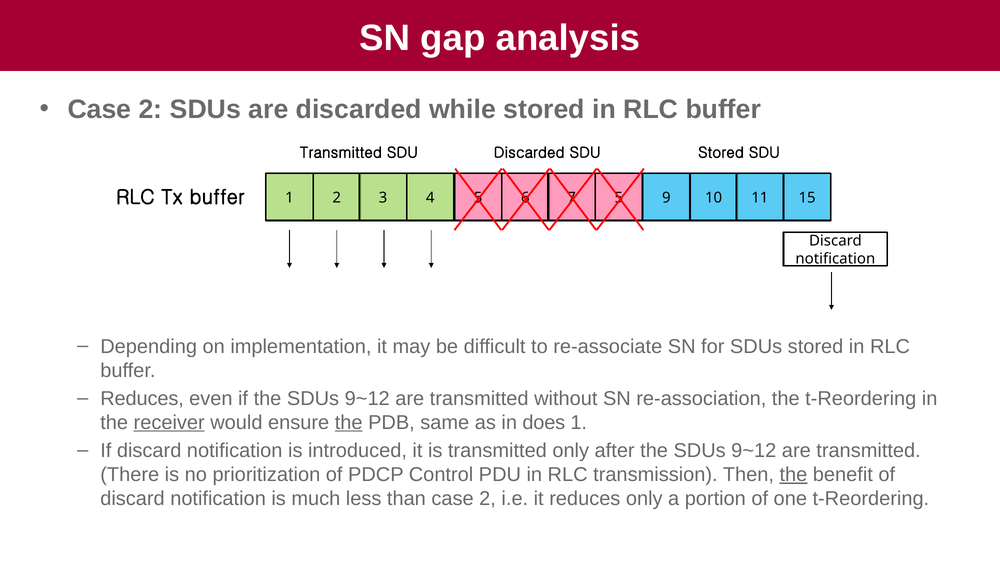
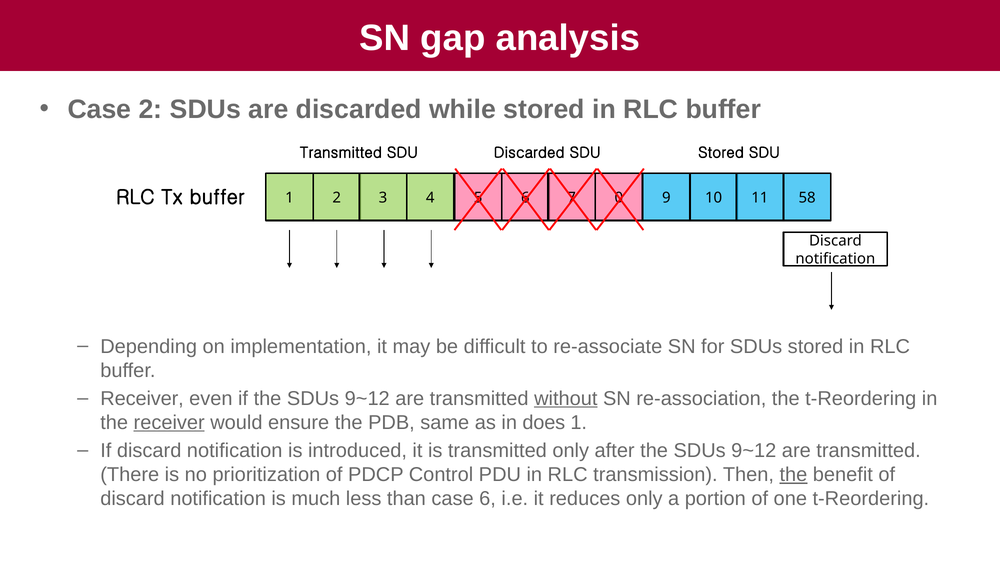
7 5: 5 -> 0
15: 15 -> 58
Reduces at (142, 398): Reduces -> Receiver
without underline: none -> present
the at (349, 422) underline: present -> none
than case 2: 2 -> 6
